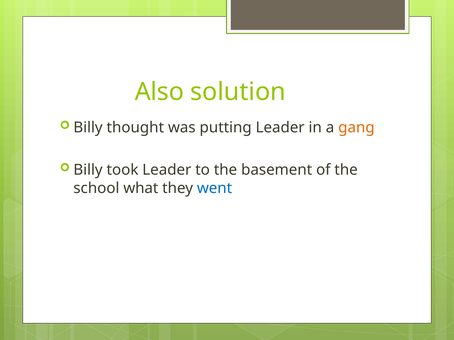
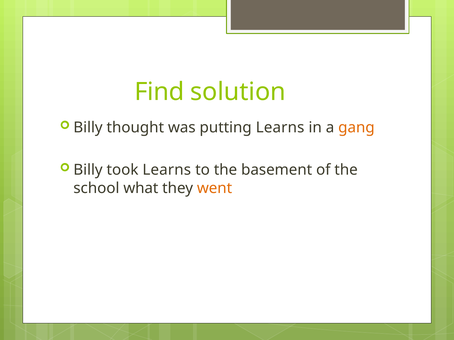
Also: Also -> Find
putting Leader: Leader -> Learns
took Leader: Leader -> Learns
went colour: blue -> orange
